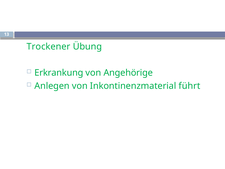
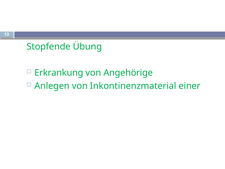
Trockener: Trockener -> Stopfende
führt: führt -> einer
